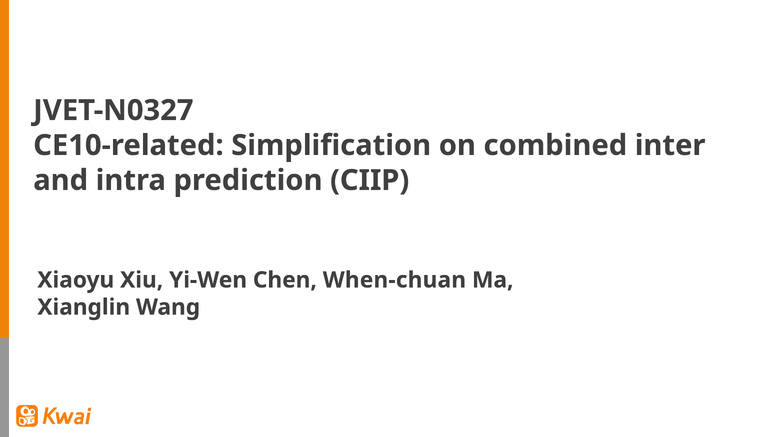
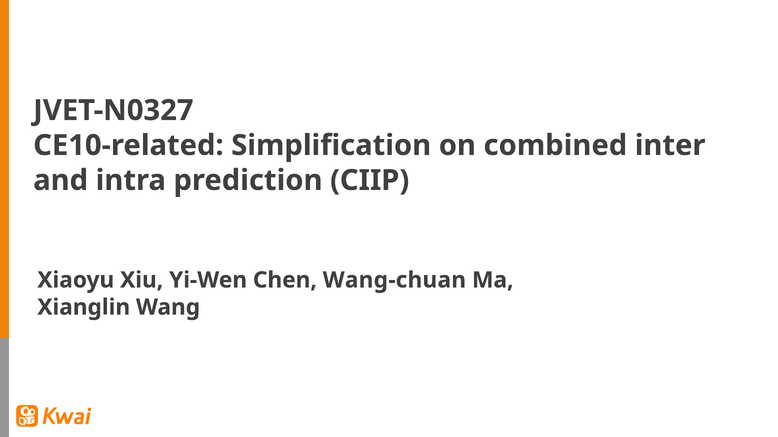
When-chuan: When-chuan -> Wang-chuan
